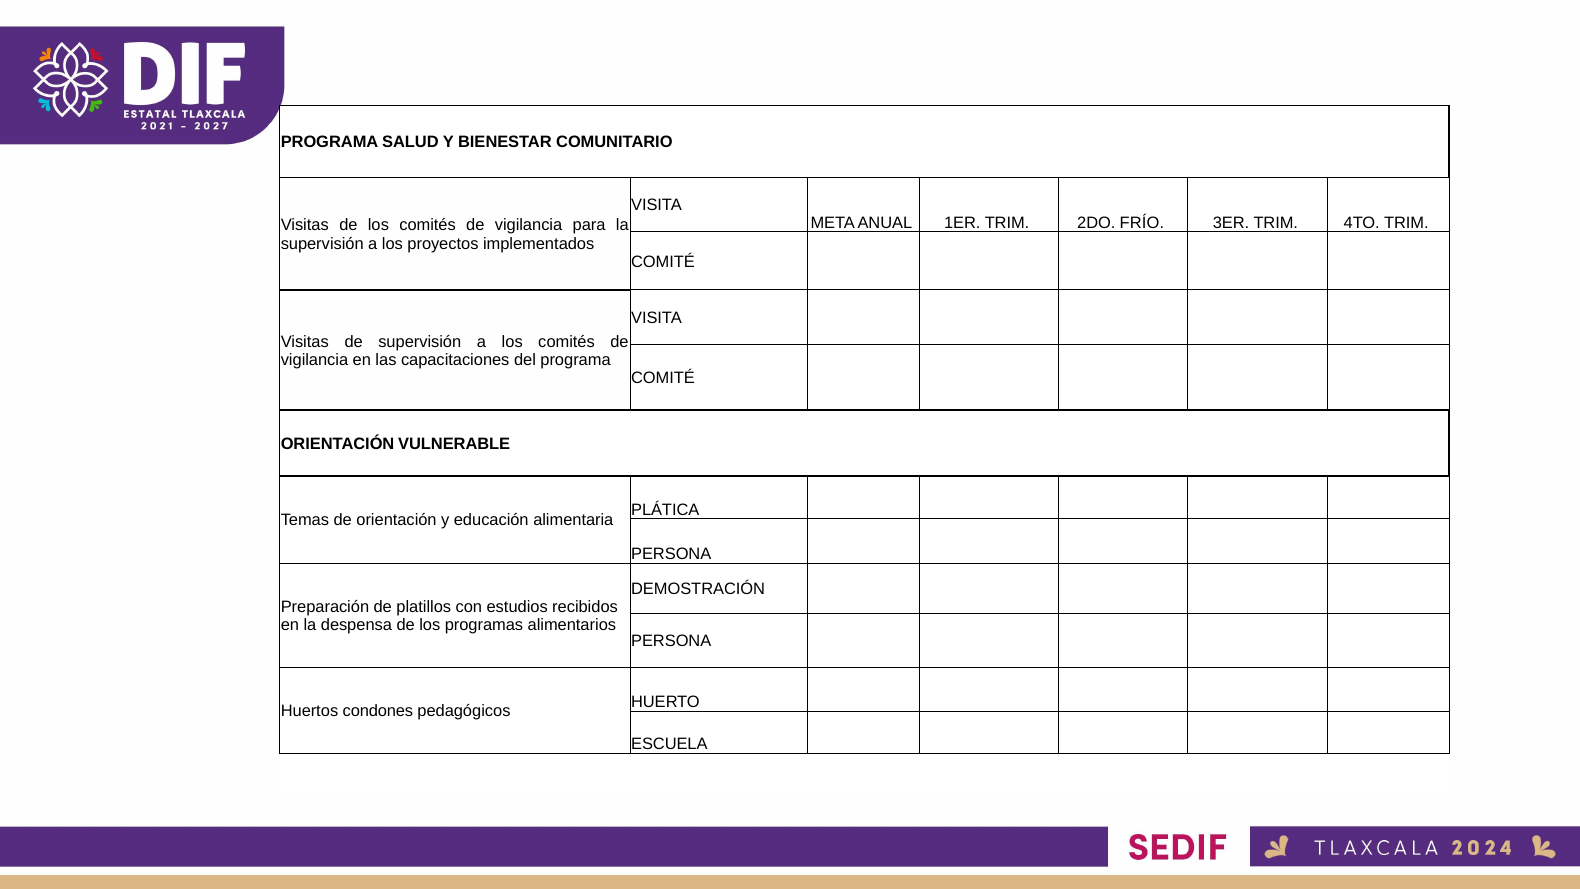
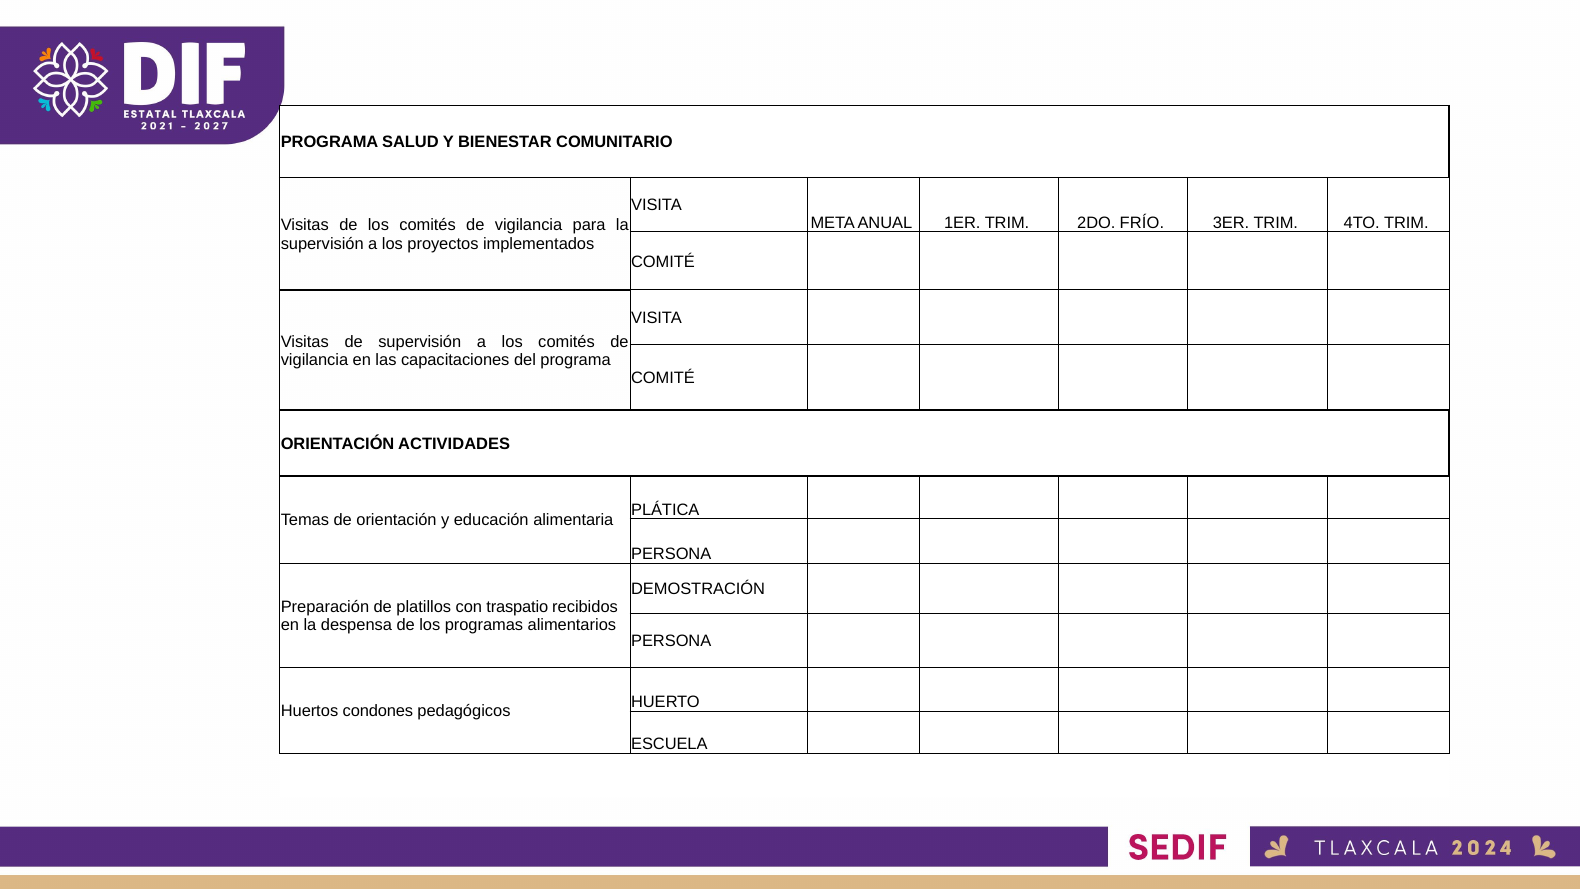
VULNERABLE: VULNERABLE -> ACTIVIDADES
estudios: estudios -> traspatio
